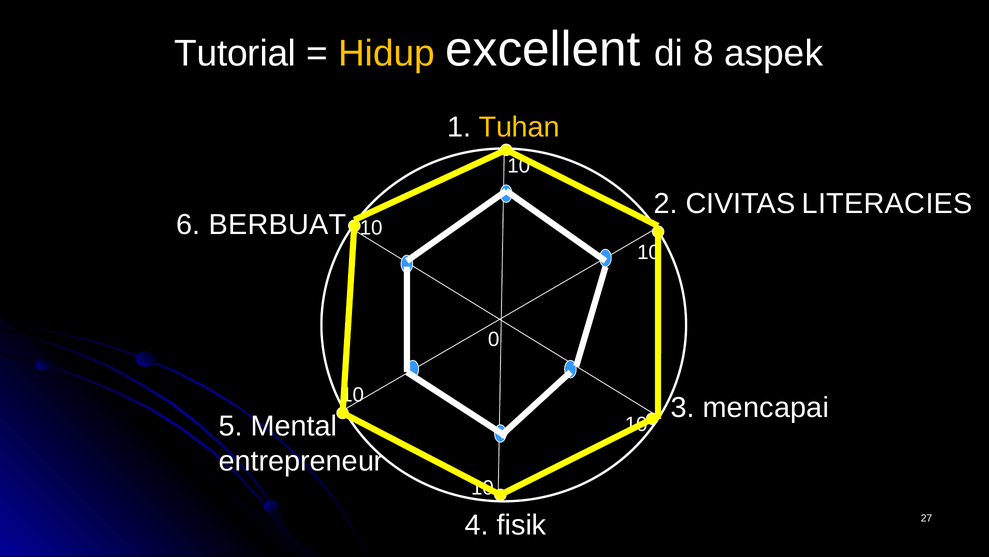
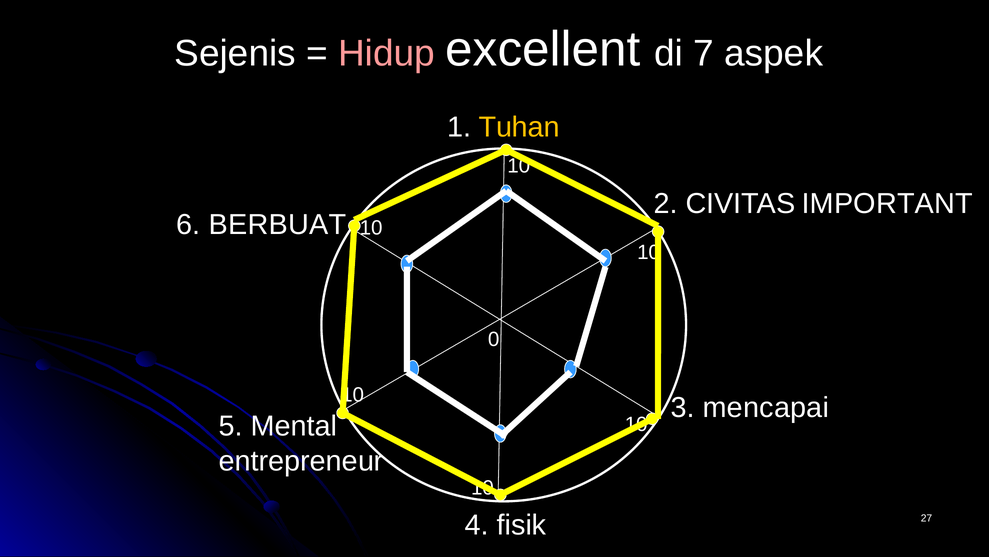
Tutorial: Tutorial -> Sejenis
Hidup colour: yellow -> pink
8: 8 -> 7
LITERACIES: LITERACIES -> IMPORTANT
